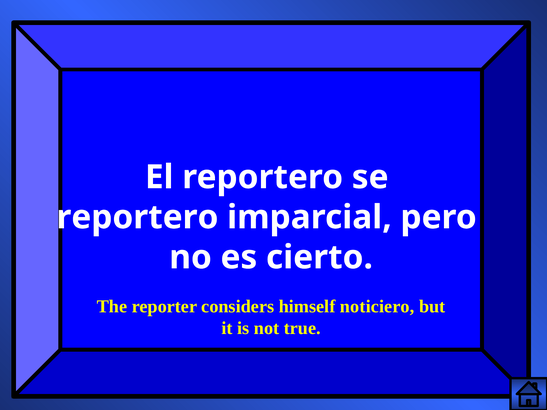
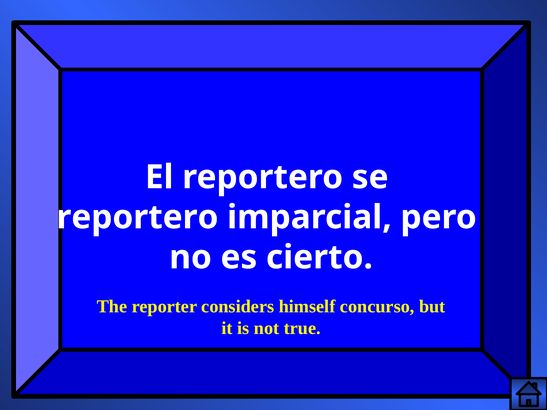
noticiero: noticiero -> concurso
